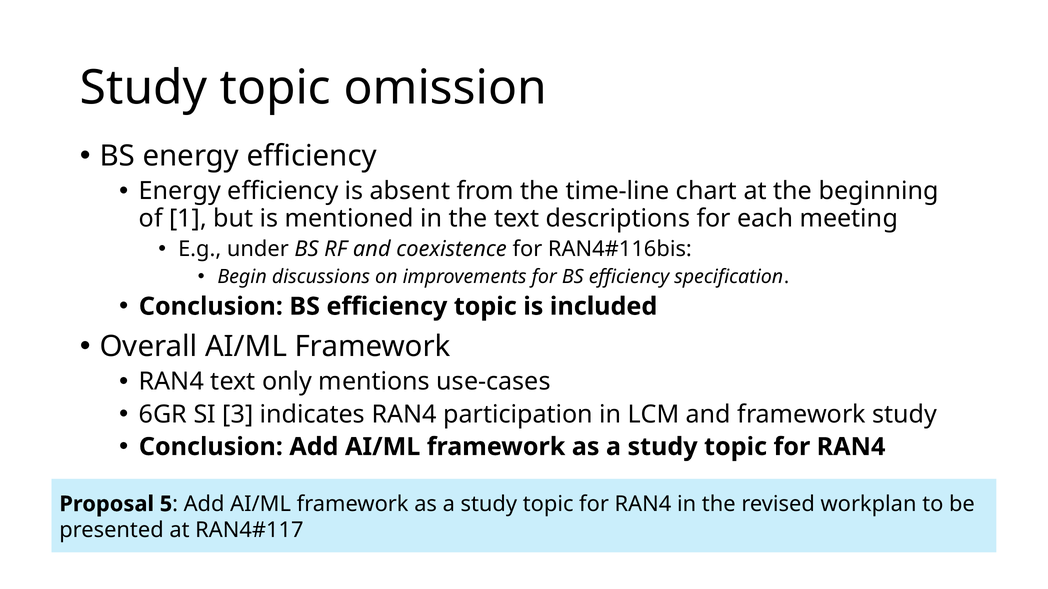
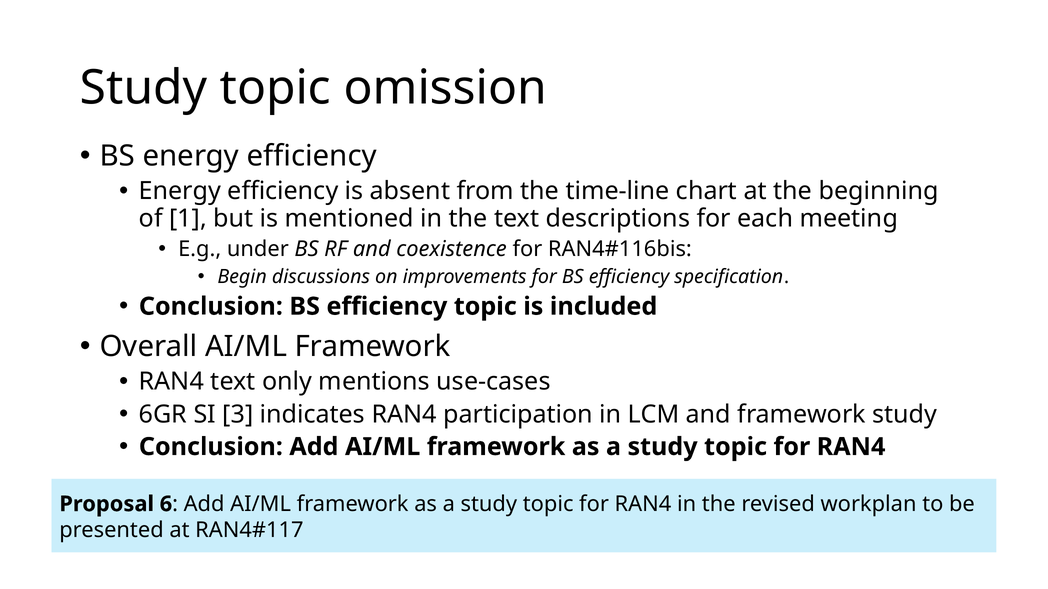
5: 5 -> 6
